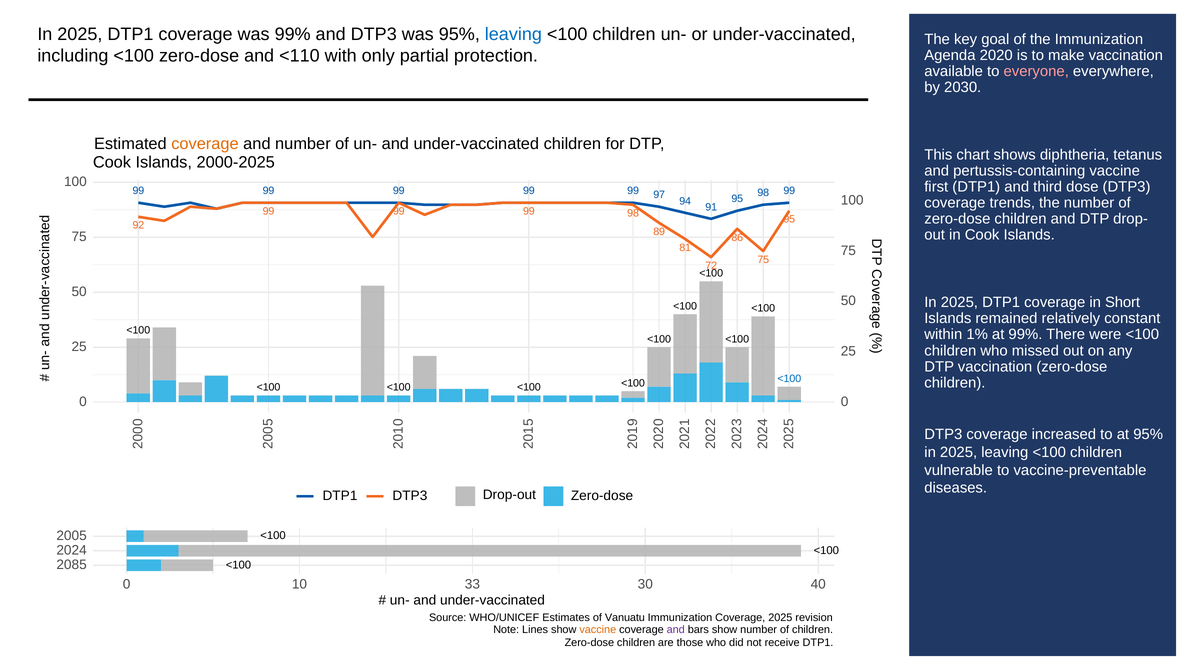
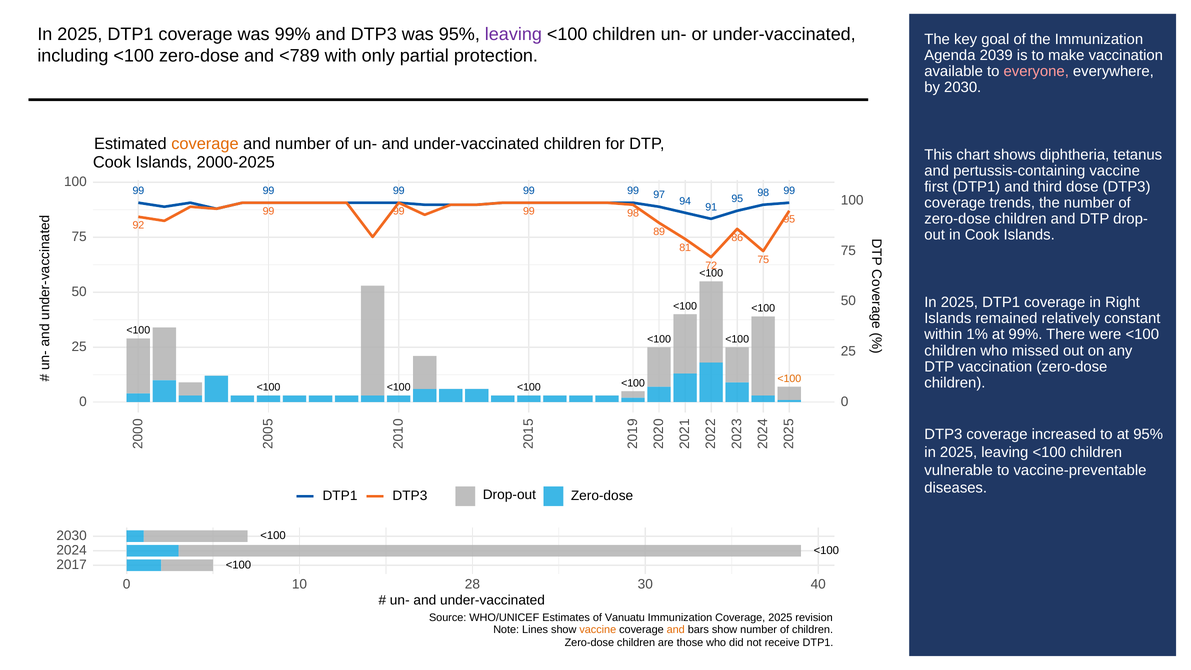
leaving at (513, 34) colour: blue -> purple
<110: <110 -> <789
2020: 2020 -> 2039
Short: Short -> Right
<100 at (789, 379) colour: blue -> orange
2005 at (72, 536): 2005 -> 2030
2085: 2085 -> 2017
33: 33 -> 28
and at (676, 630) colour: purple -> orange
